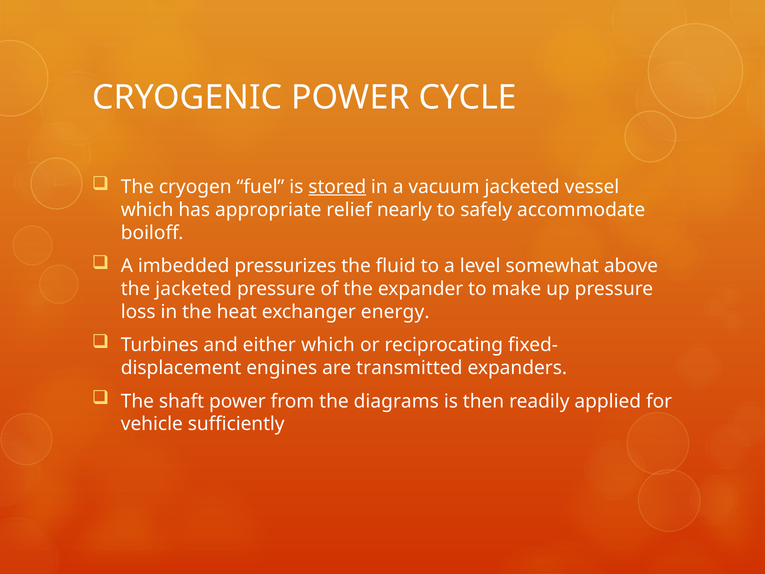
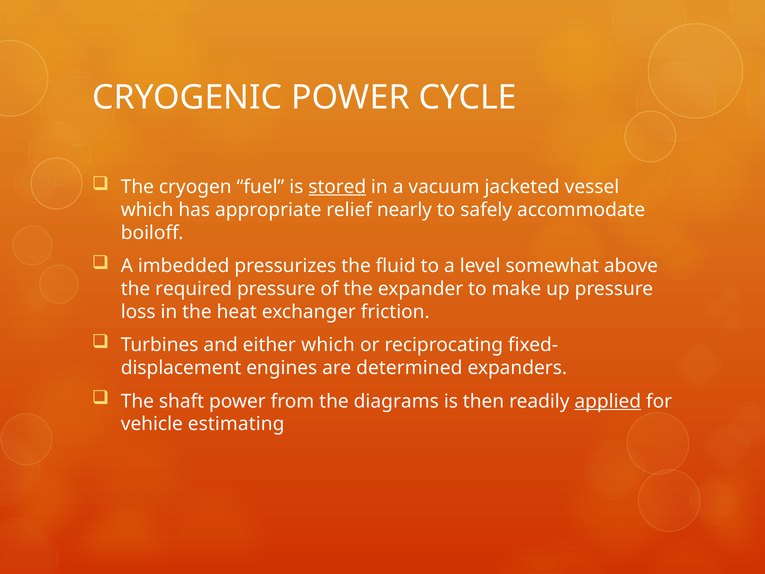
the jacketed: jacketed -> required
energy: energy -> friction
transmitted: transmitted -> determined
applied underline: none -> present
sufficiently: sufficiently -> estimating
